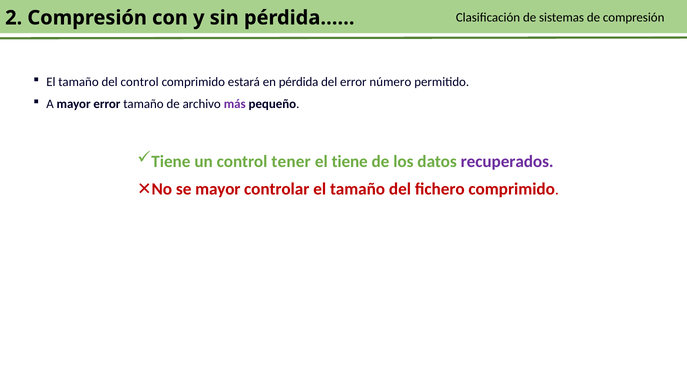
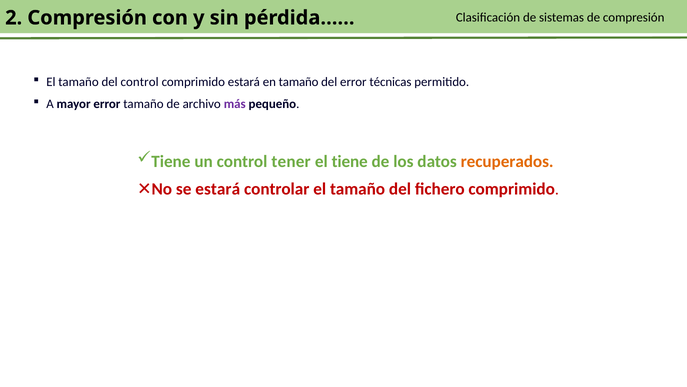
en pérdida: pérdida -> tamaño
número: número -> técnicas
recuperados colour: purple -> orange
se mayor: mayor -> estará
